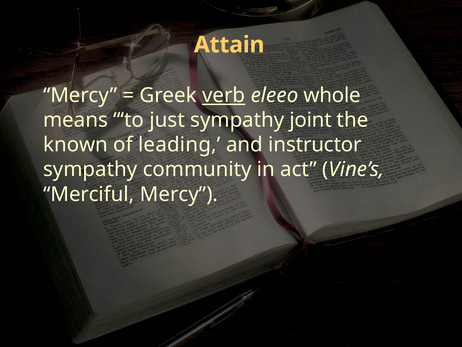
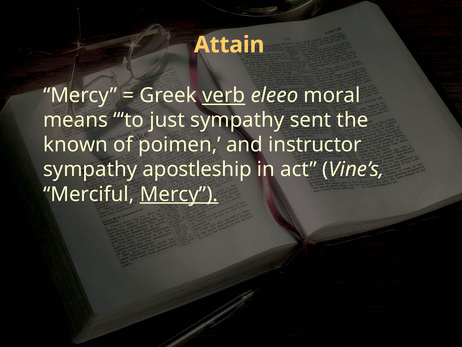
whole: whole -> moral
joint: joint -> sent
leading: leading -> poimen
community: community -> apostleship
Mercy at (179, 194) underline: none -> present
